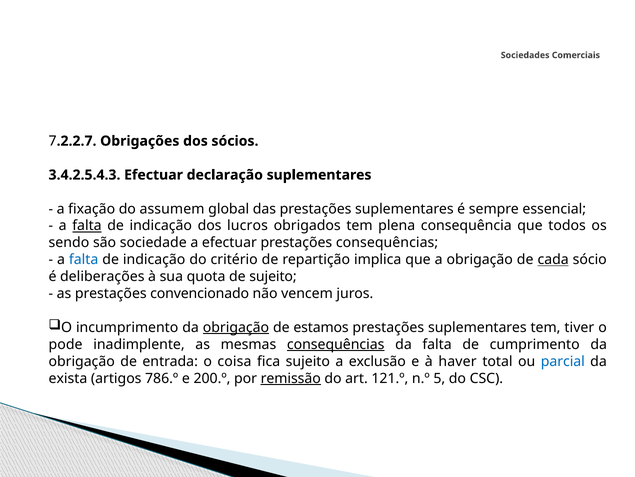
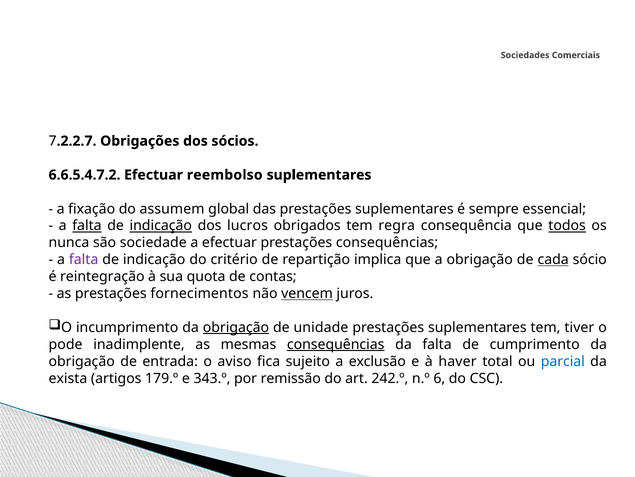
3.4.2.5.4.3: 3.4.2.5.4.3 -> 6.6.5.4.7.2
declaração: declaração -> reembolso
indicação at (161, 225) underline: none -> present
plena: plena -> regra
todos underline: none -> present
sendo: sendo -> nunca
falta at (84, 259) colour: blue -> purple
deliberações: deliberações -> reintegração
de sujeito: sujeito -> contas
convencionado: convencionado -> fornecimentos
vencem underline: none -> present
estamos: estamos -> unidade
coisa: coisa -> aviso
786.º: 786.º -> 179.º
200.º: 200.º -> 343.º
remissão underline: present -> none
121.º: 121.º -> 242.º
5: 5 -> 6
